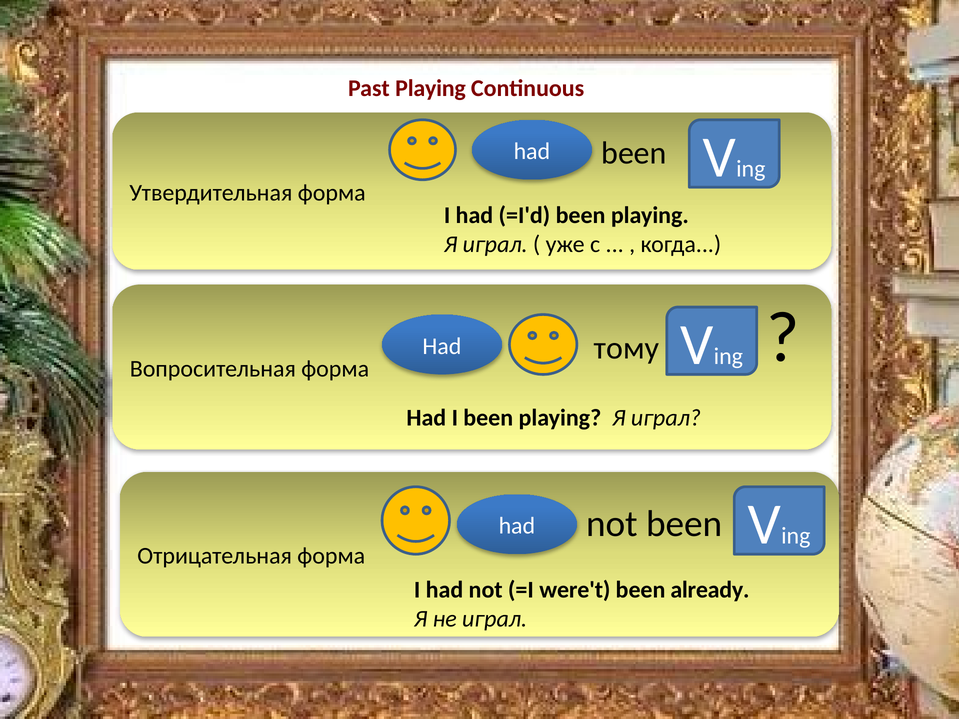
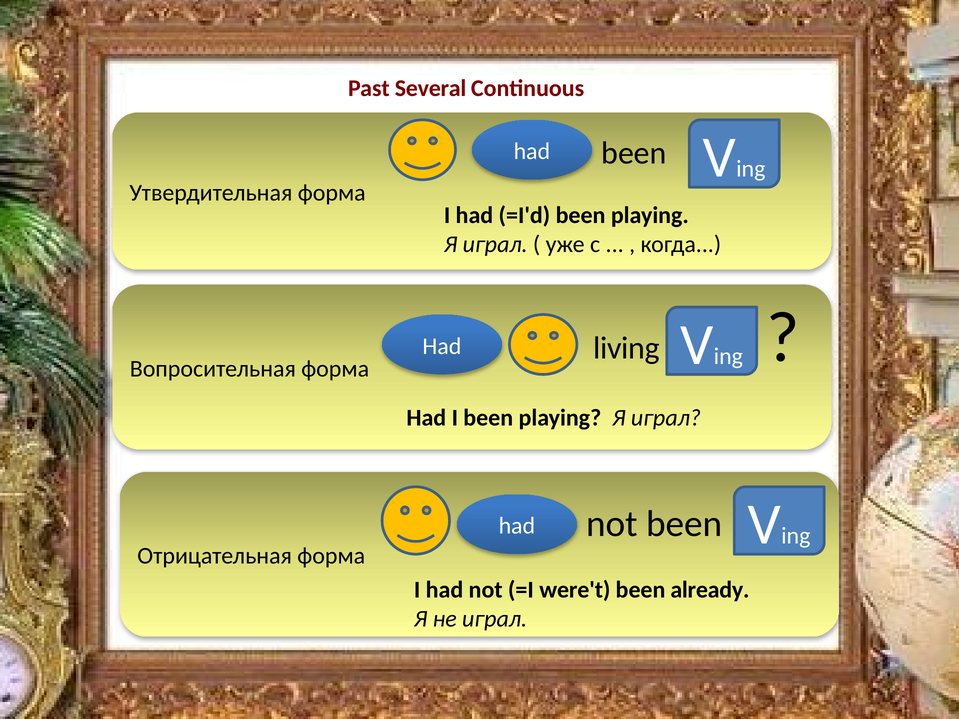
Past Playing: Playing -> Several
тому: тому -> living
